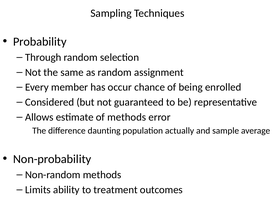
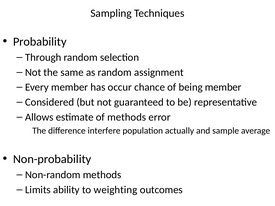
being enrolled: enrolled -> member
daunting: daunting -> interfere
treatment: treatment -> weighting
